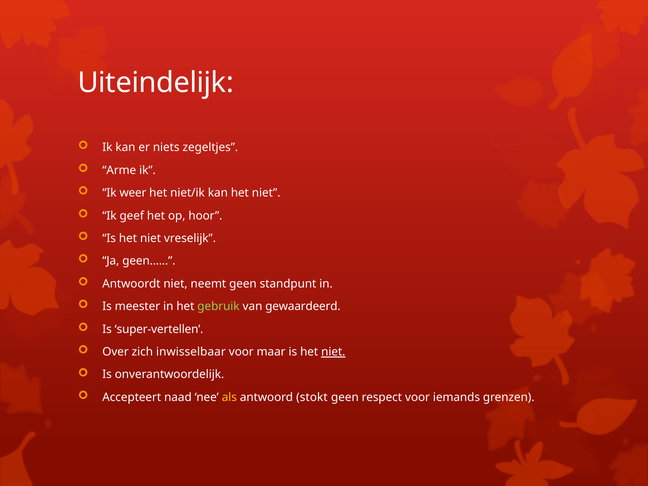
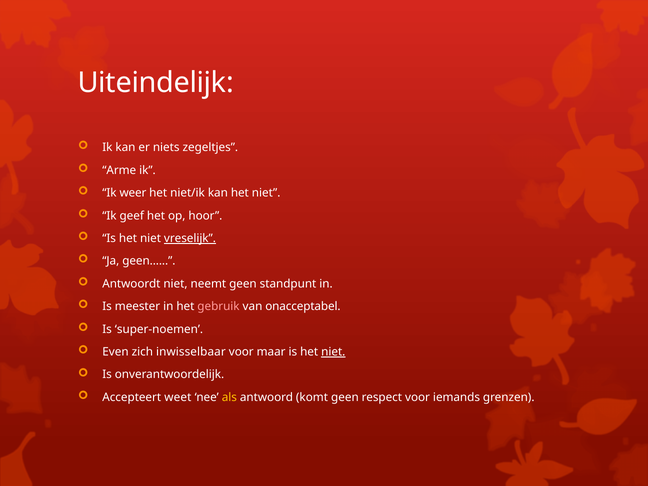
vreselijk underline: none -> present
gebruik colour: light green -> pink
gewaardeerd: gewaardeerd -> onacceptabel
super-vertellen: super-vertellen -> super-noemen
Over: Over -> Even
naad: naad -> weet
stokt: stokt -> komt
